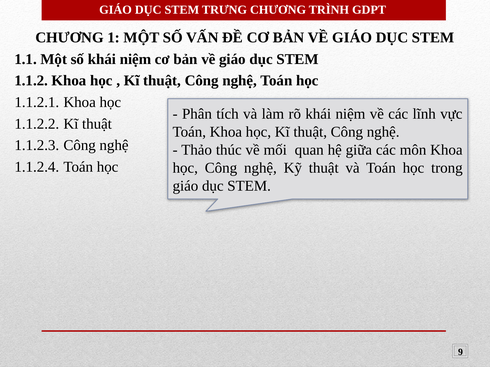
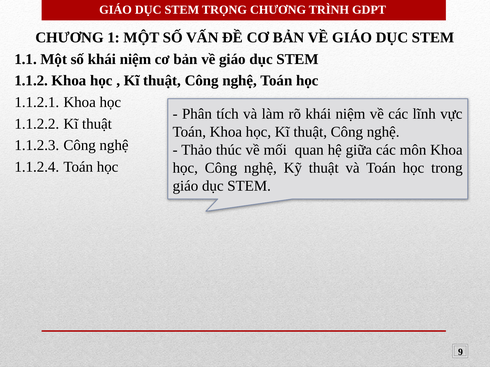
TRƯNG: TRƯNG -> TRỌNG
